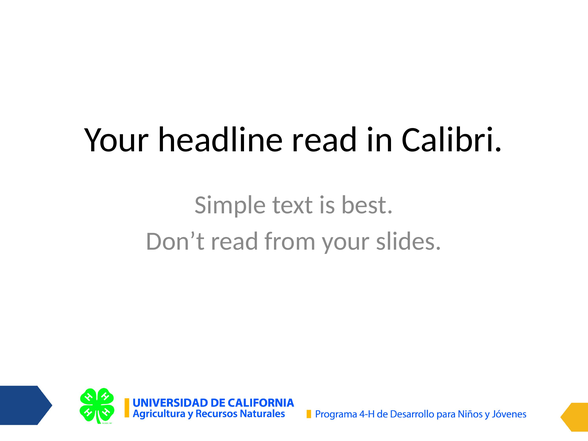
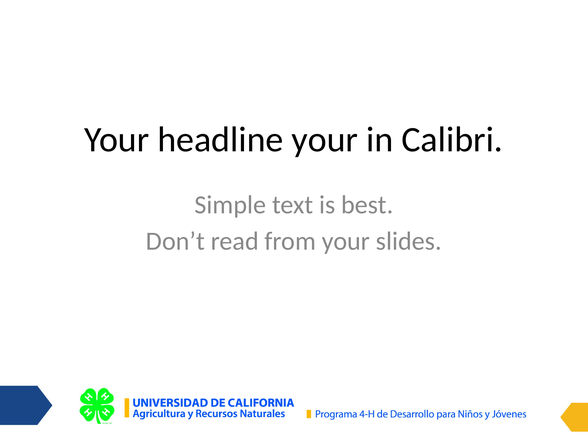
headline read: read -> your
